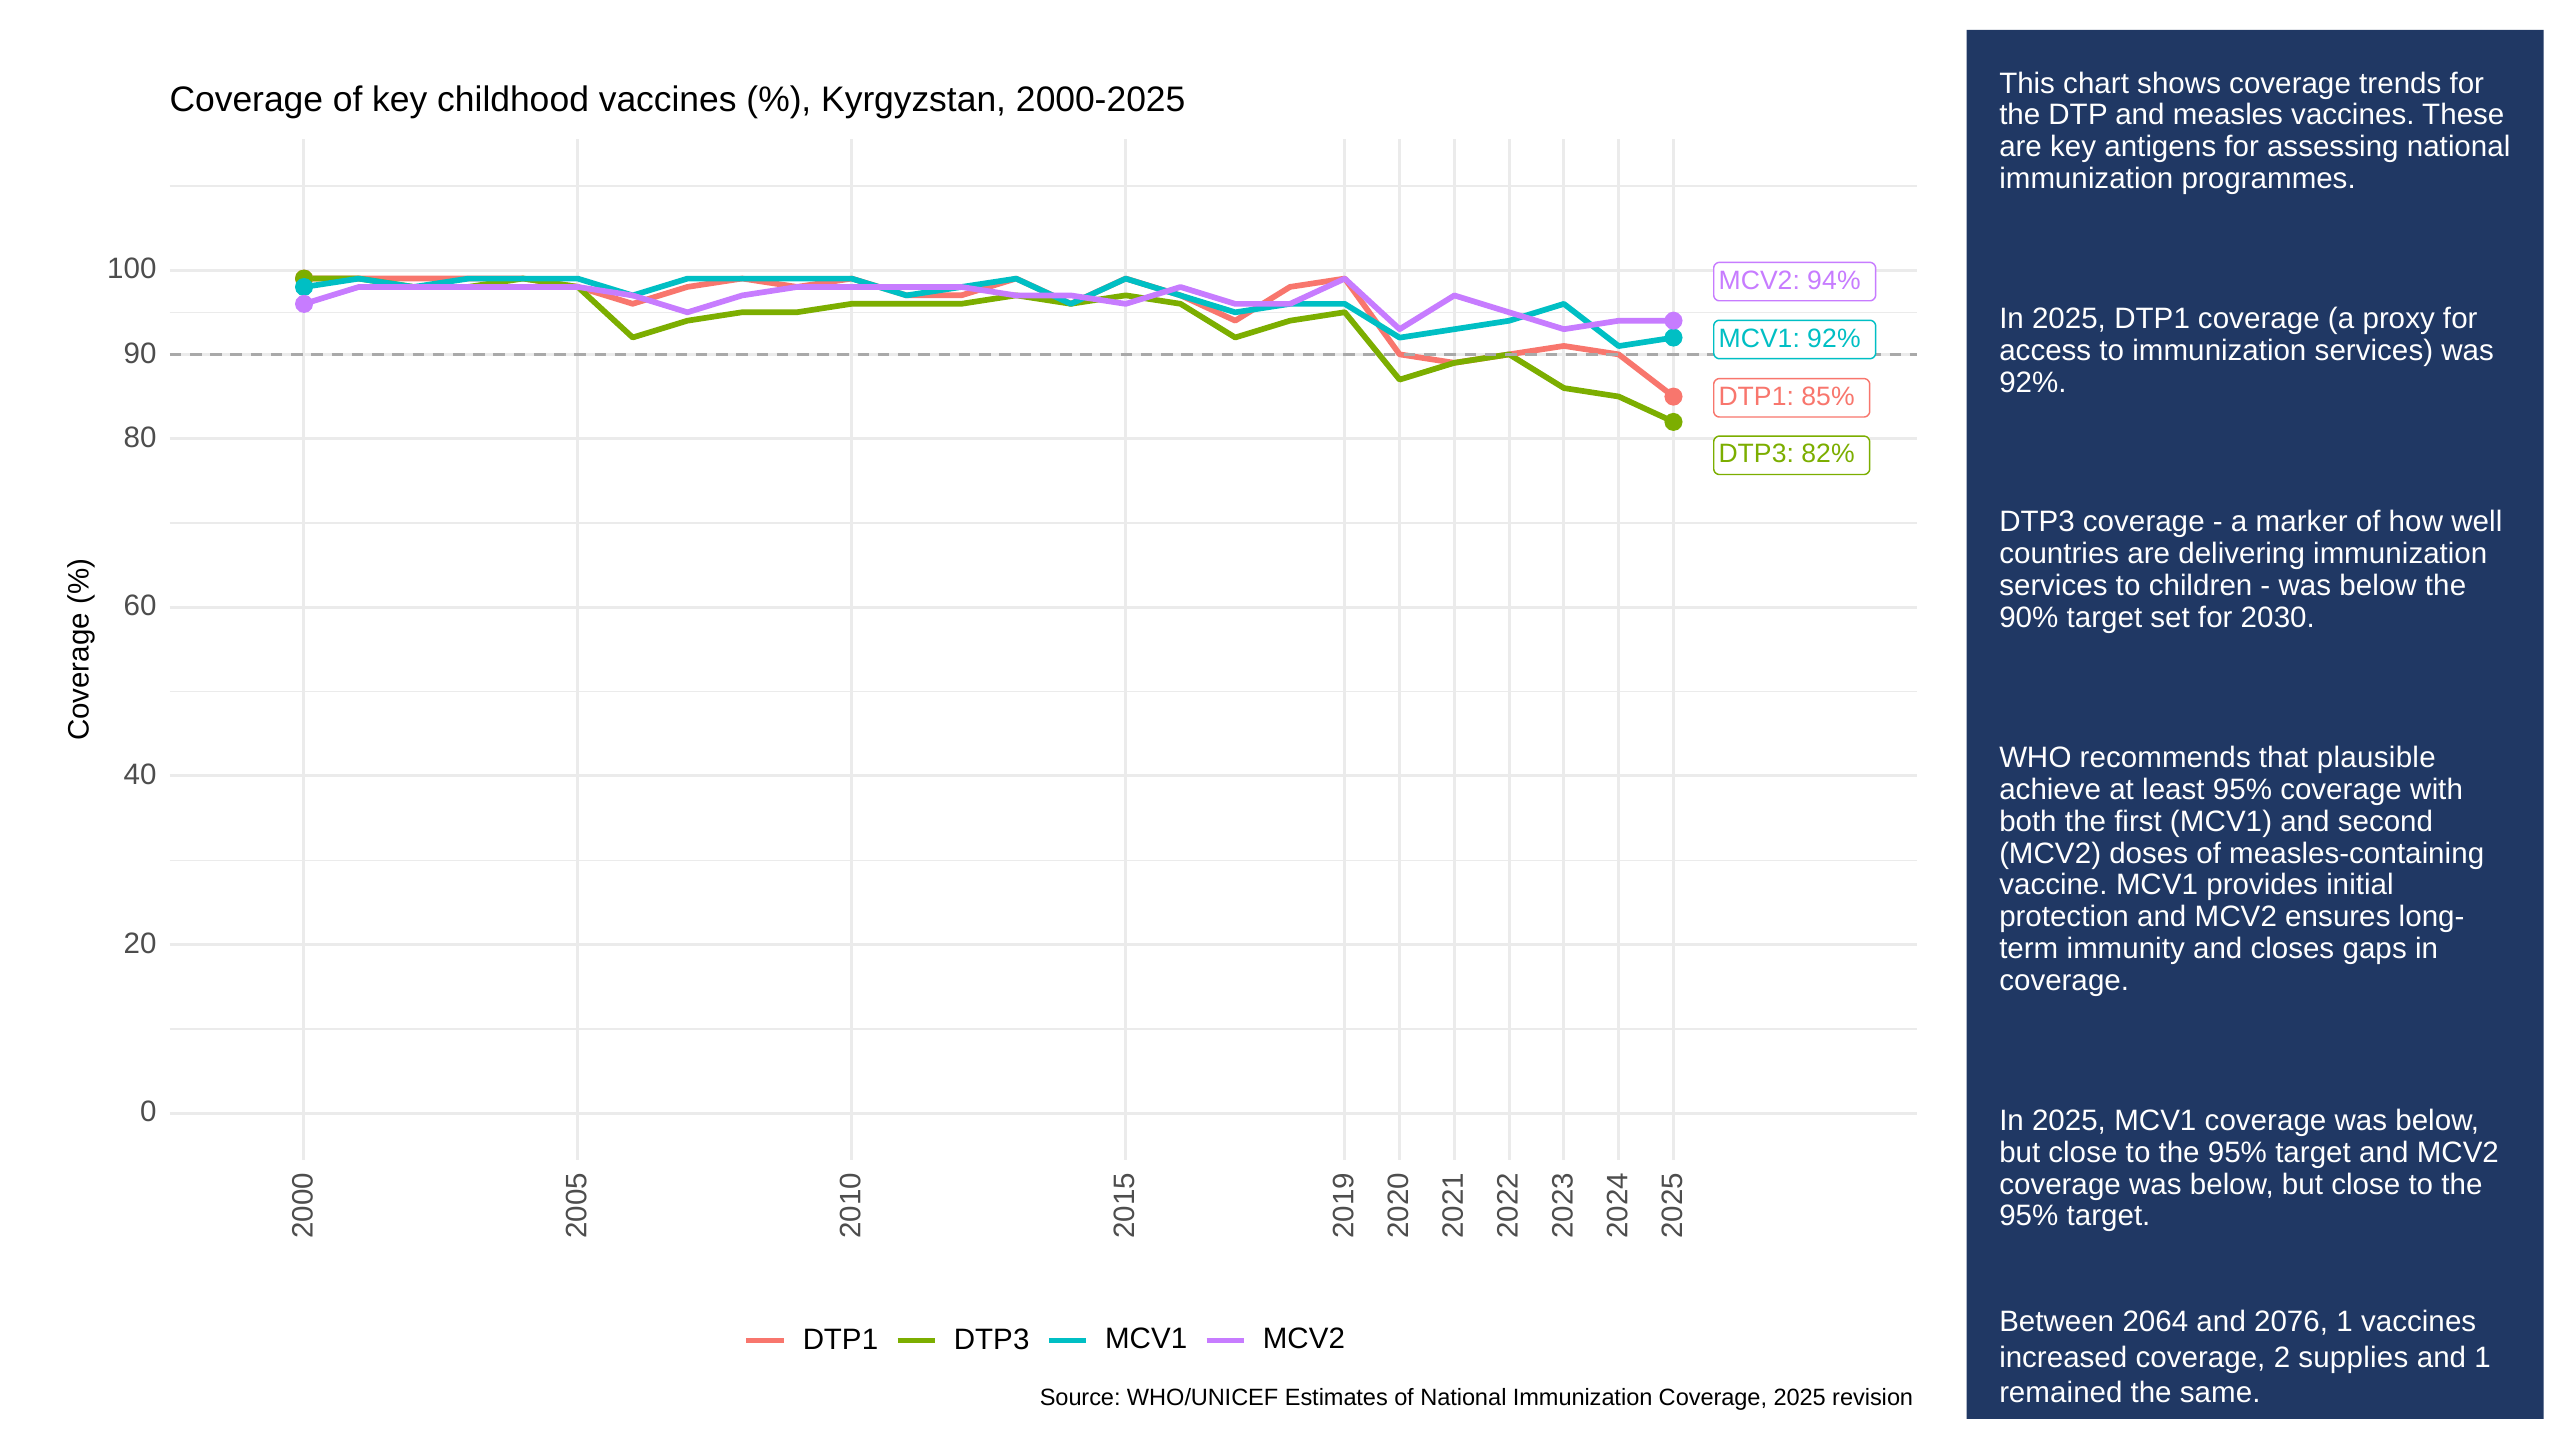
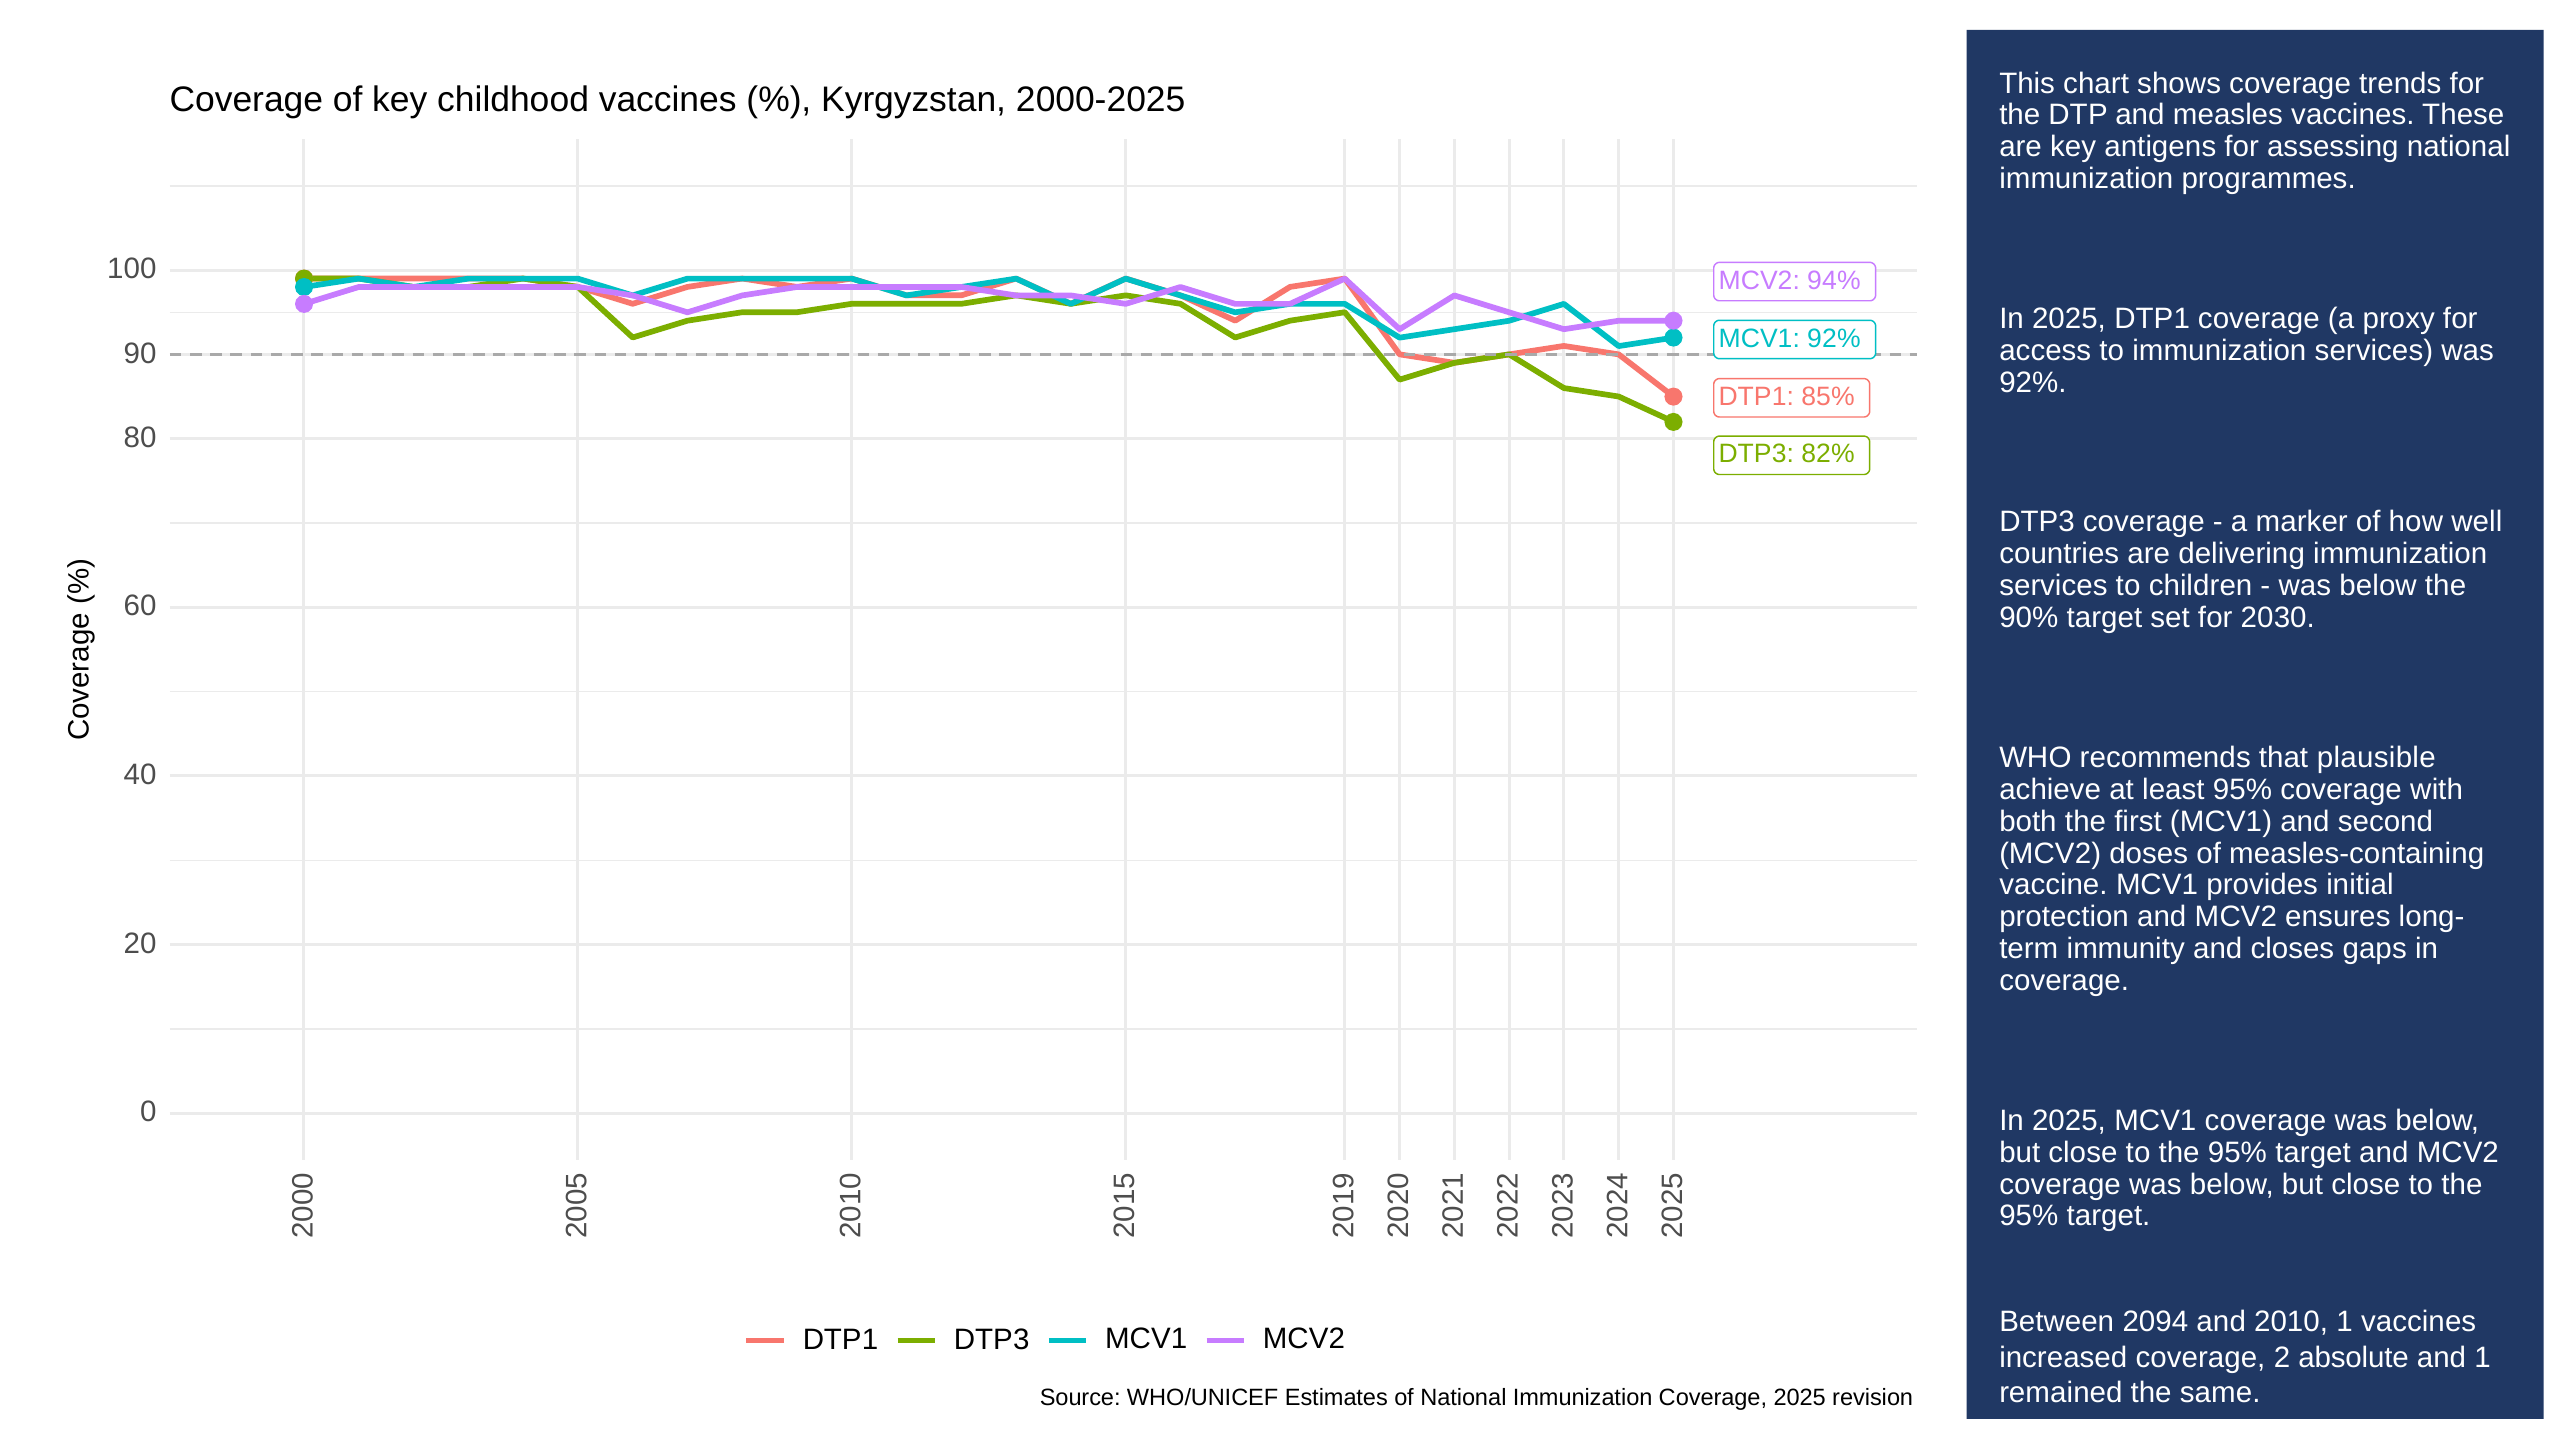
2064: 2064 -> 2094
2076: 2076 -> 2010
supplies: supplies -> absolute
